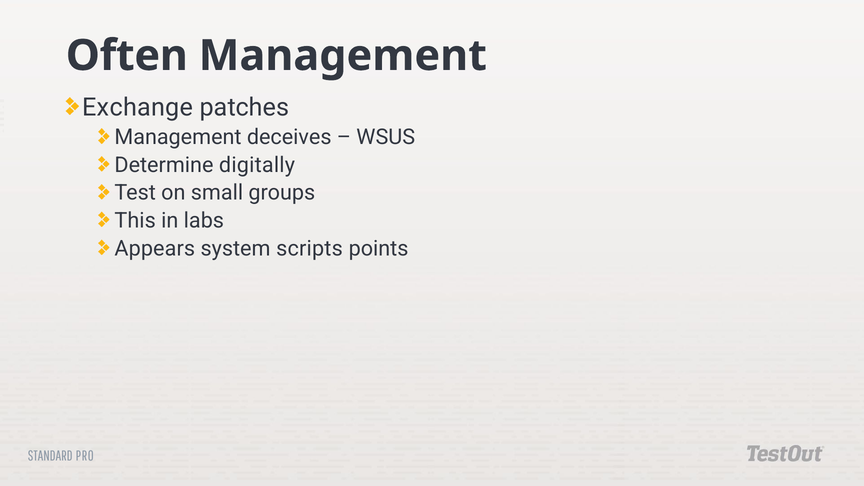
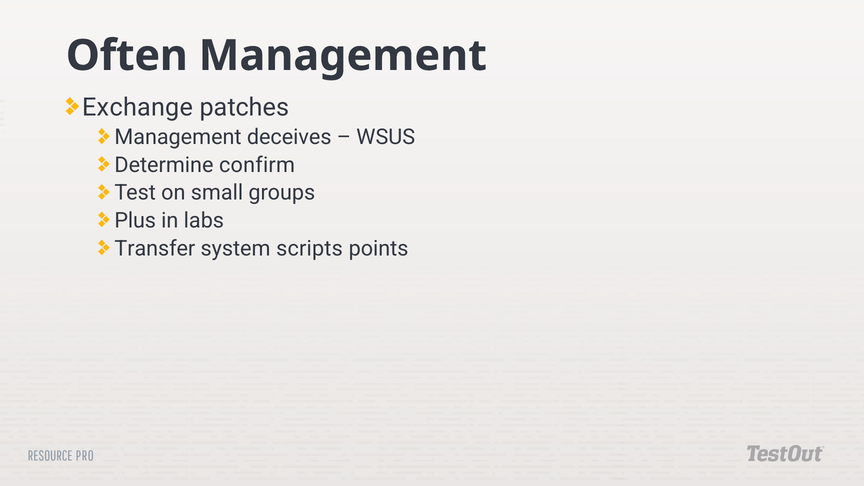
digitally: digitally -> confirm
This: This -> Plus
Appears: Appears -> Transfer
STANDARD: STANDARD -> RESOURCE
